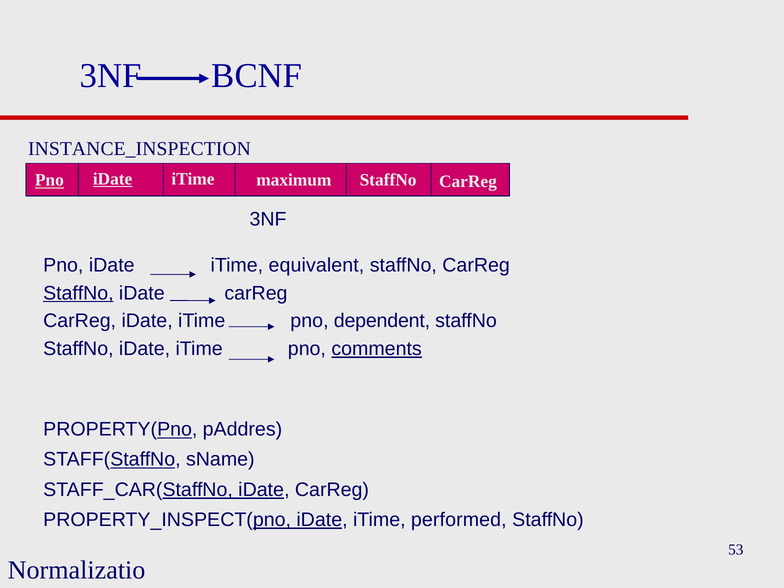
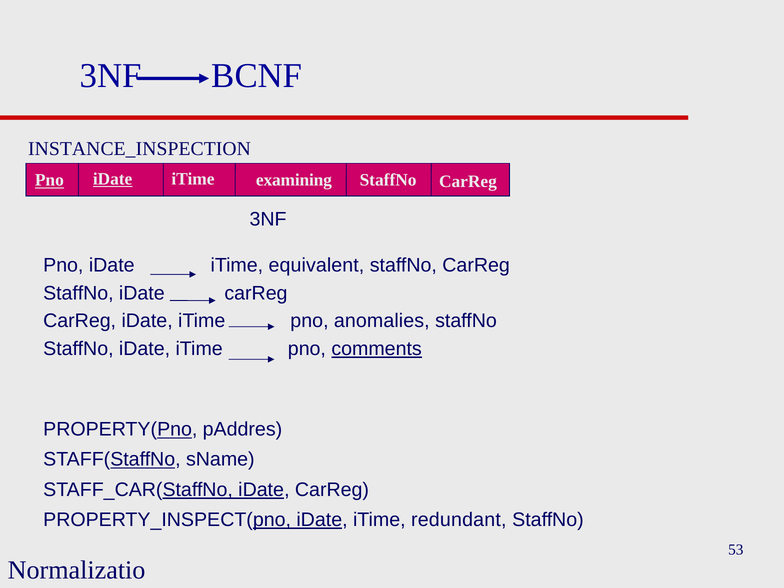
maximum: maximum -> examining
StaffNo at (78, 293) underline: present -> none
dependent: dependent -> anomalies
performed: performed -> redundant
